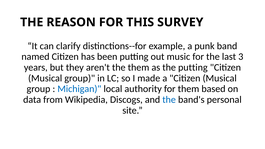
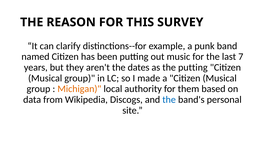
3: 3 -> 7
the them: them -> dates
Michigan colour: blue -> orange
